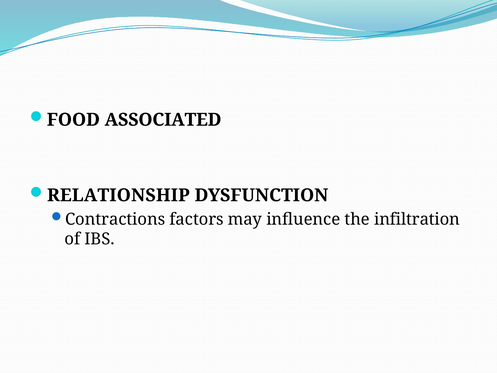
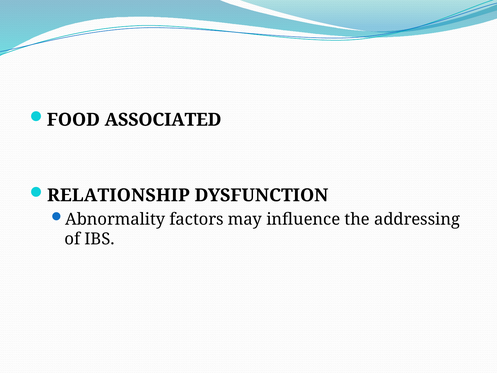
Contractions: Contractions -> Abnormality
infiltration: infiltration -> addressing
